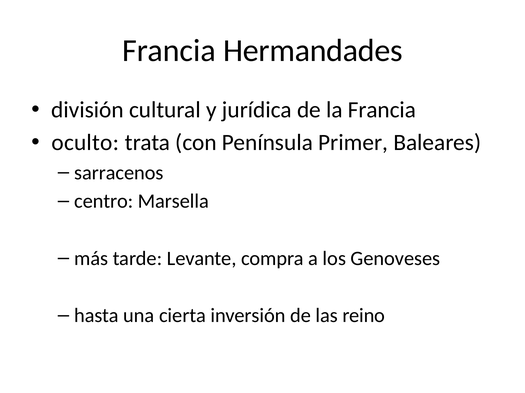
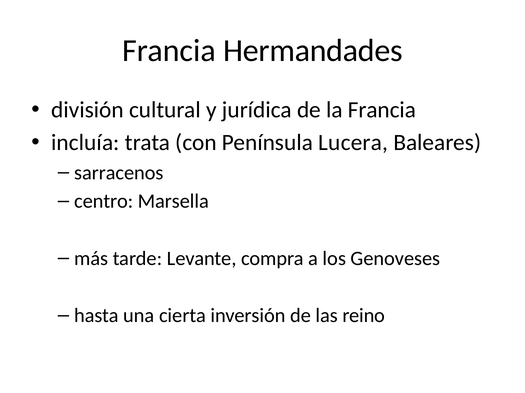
oculto: oculto -> incluía
Primer: Primer -> Lucera
